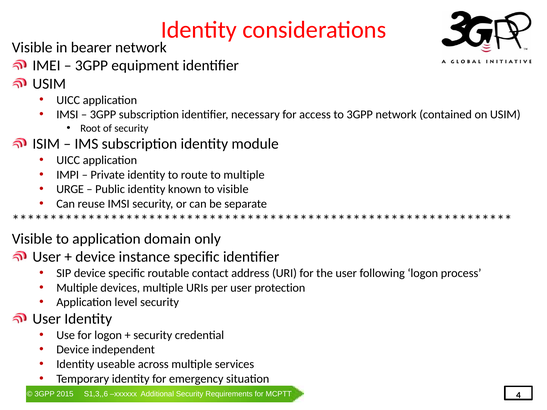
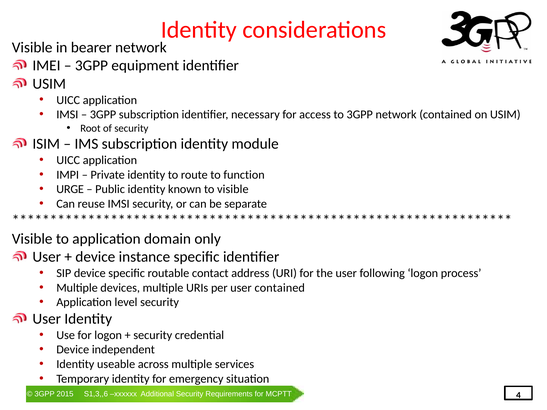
to multiple: multiple -> function
user protection: protection -> contained
